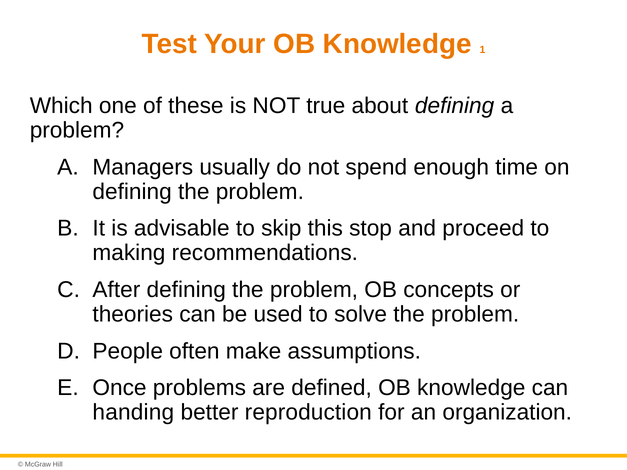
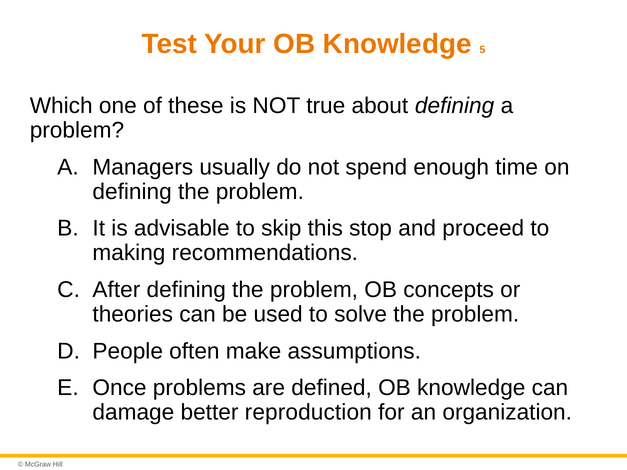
1: 1 -> 5
handing: handing -> damage
